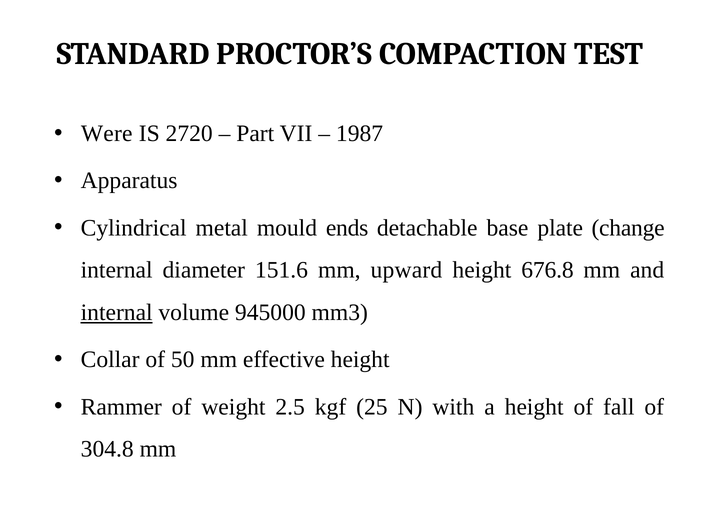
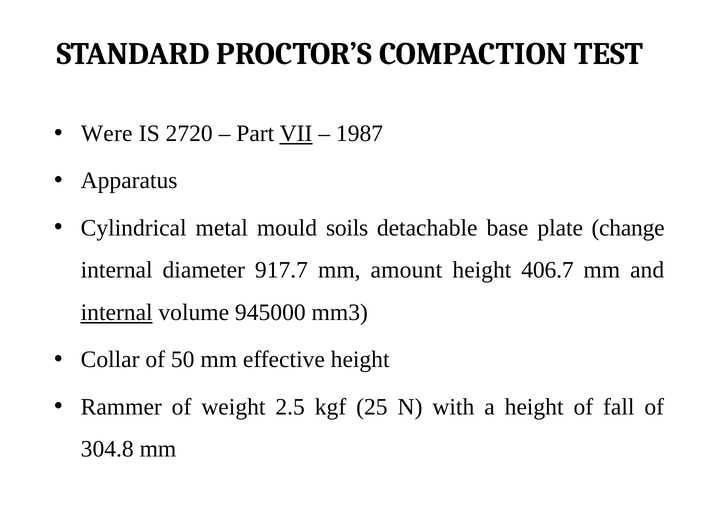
VII underline: none -> present
ends: ends -> soils
151.6: 151.6 -> 917.7
upward: upward -> amount
676.8: 676.8 -> 406.7
